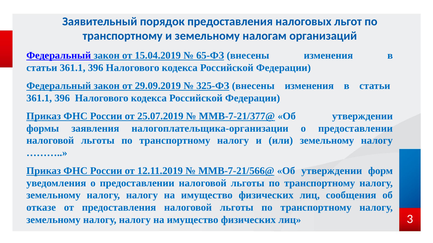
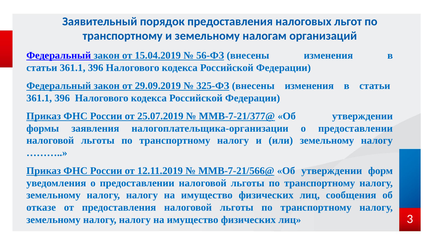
65-ФЗ: 65-ФЗ -> 56-ФЗ
